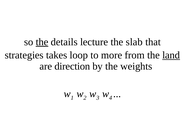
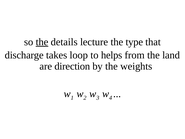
slab: slab -> type
strategies: strategies -> discharge
more: more -> helps
land underline: present -> none
